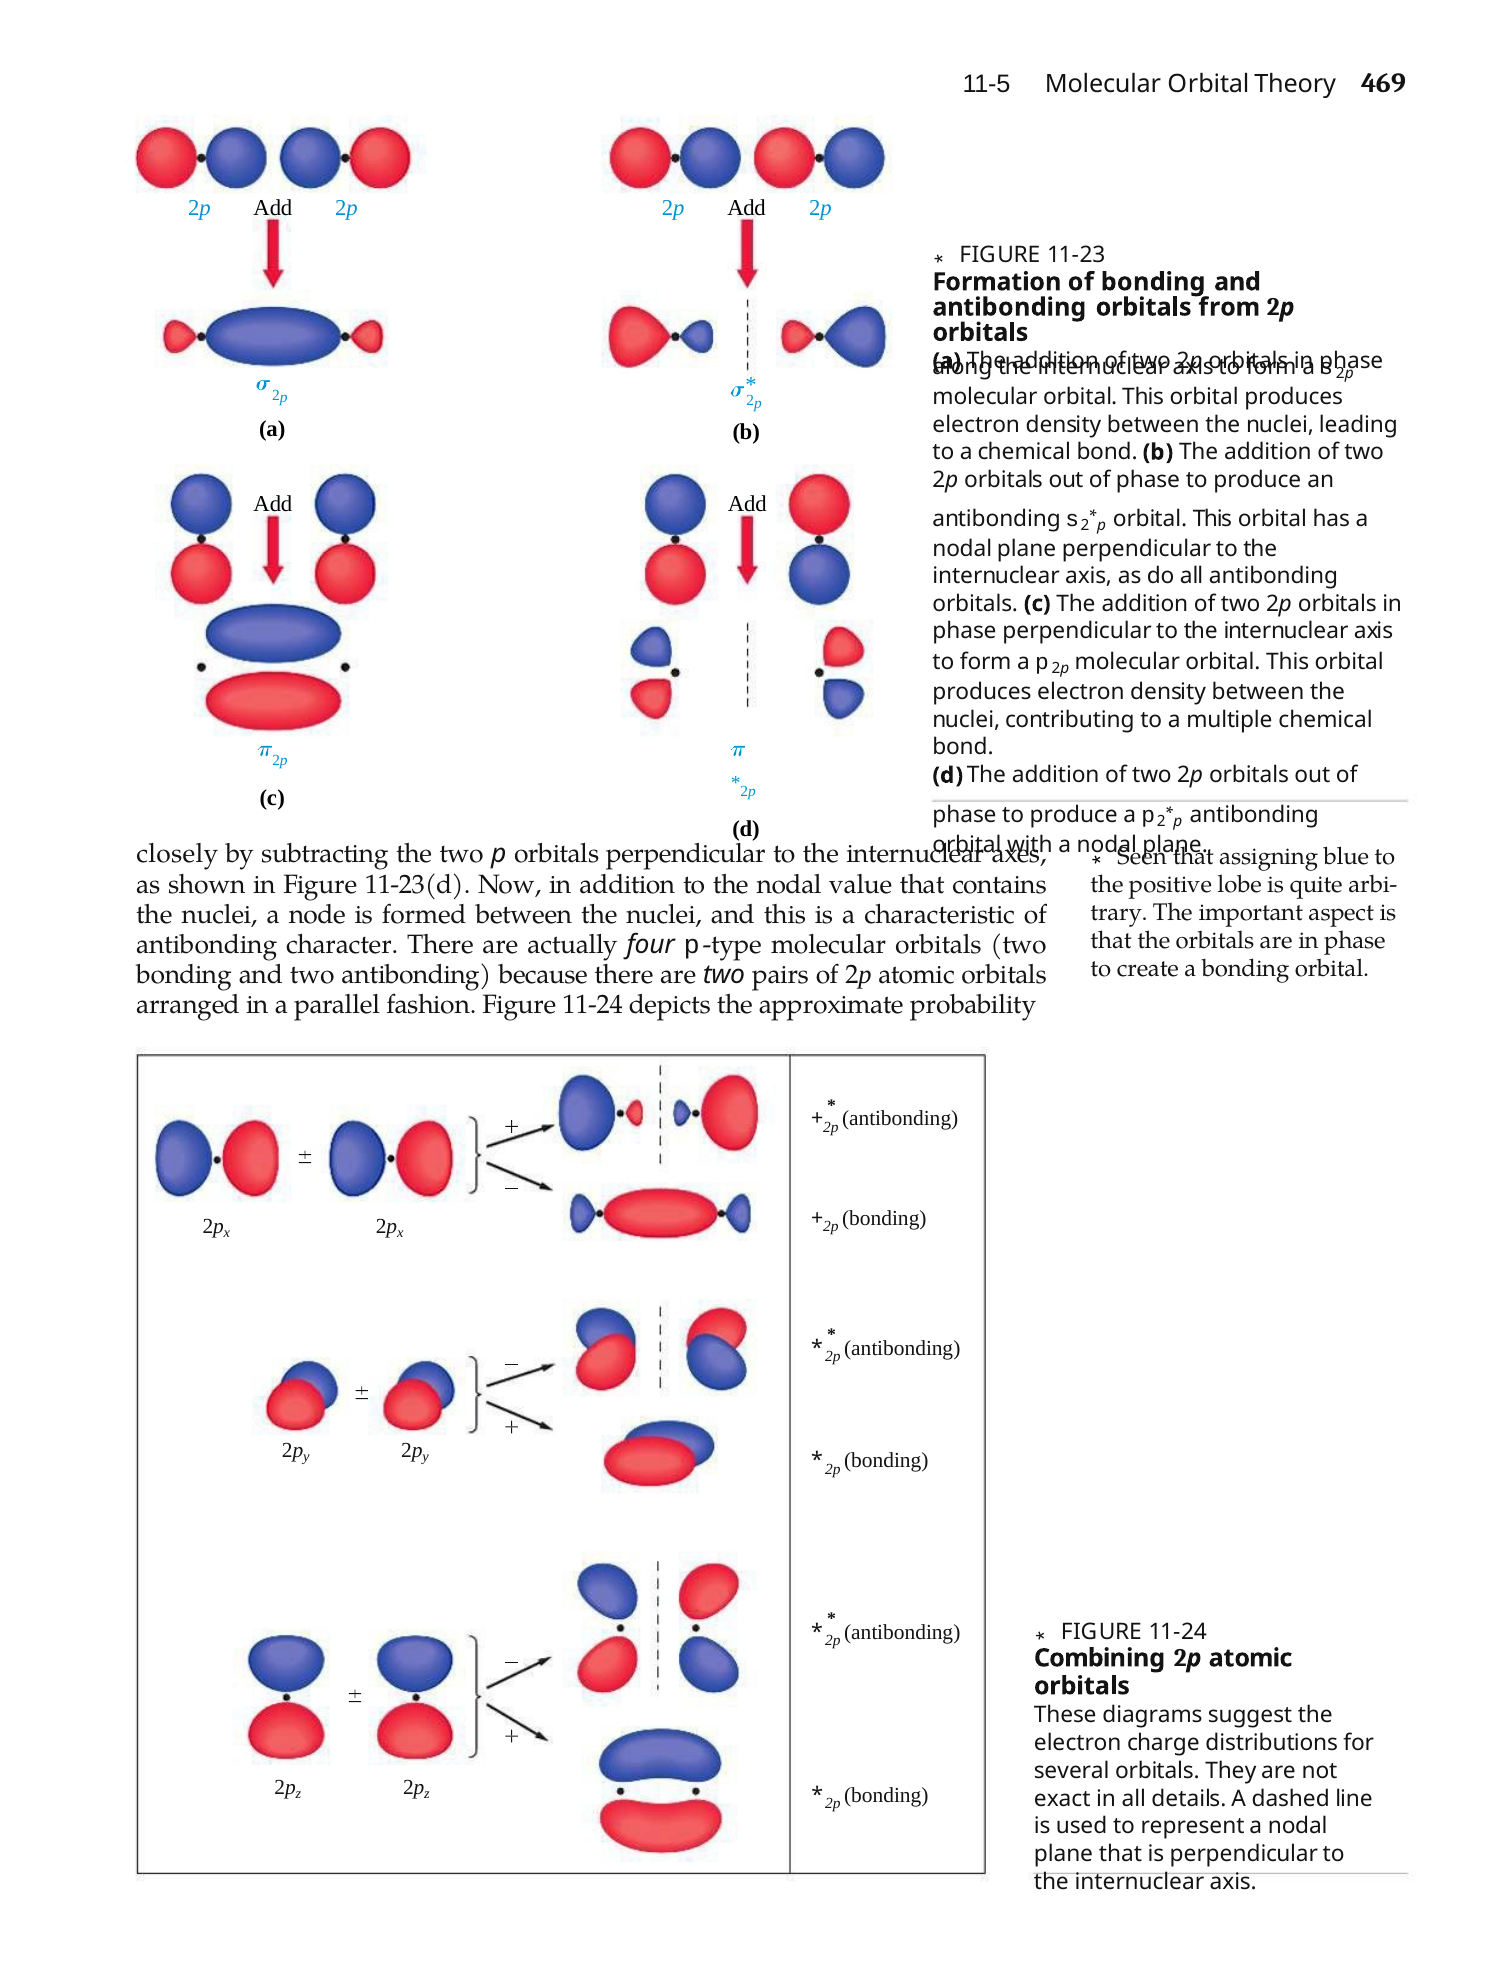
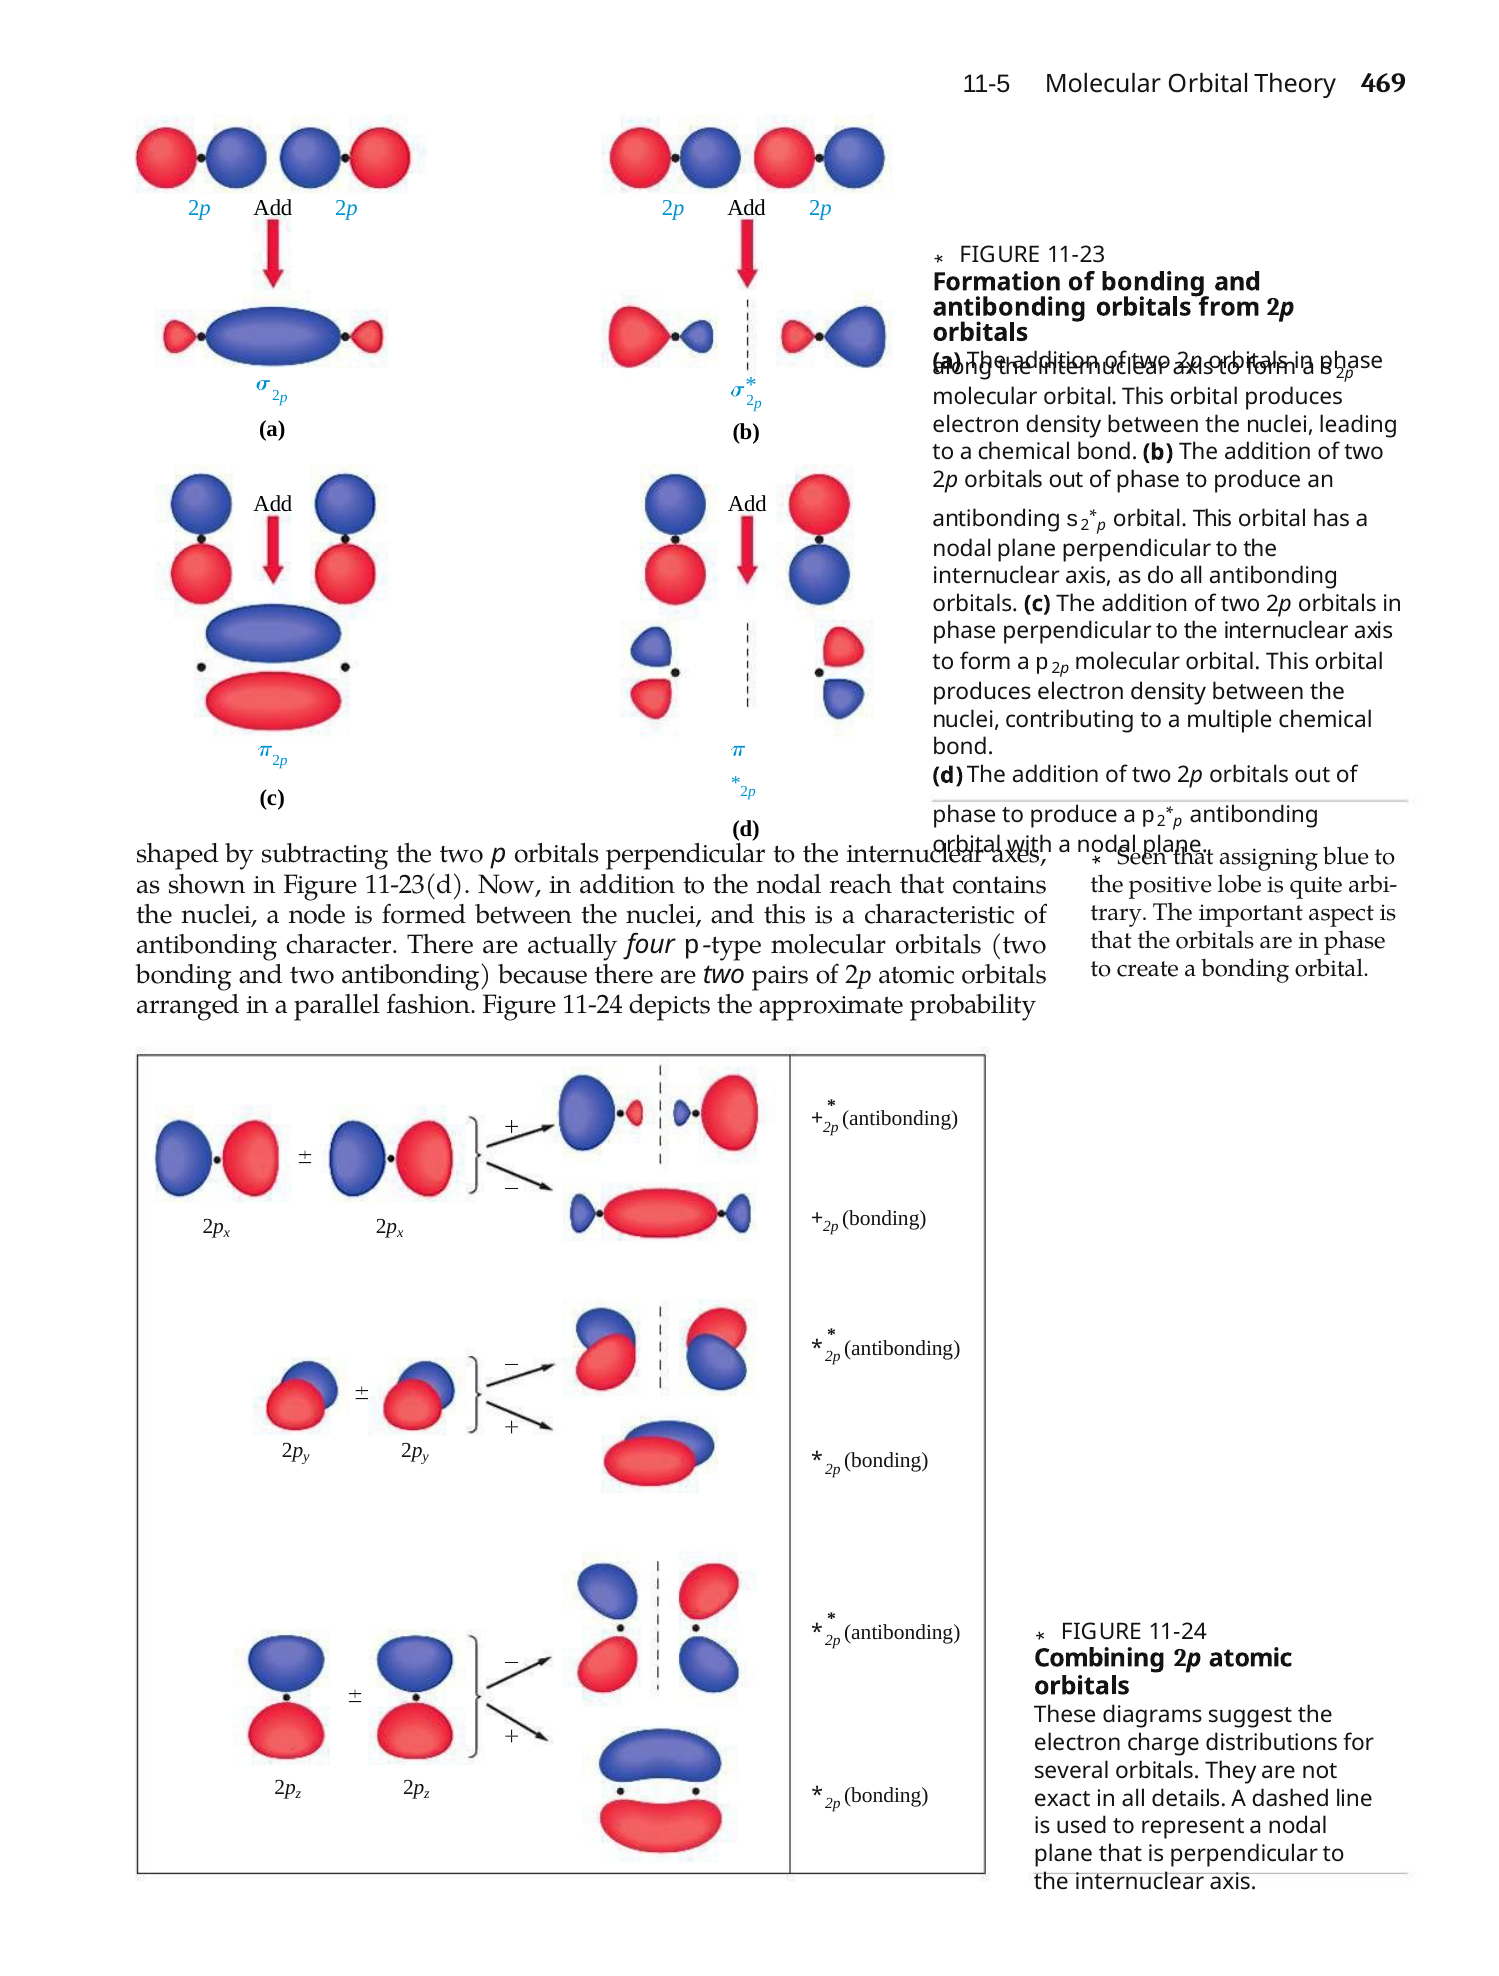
closely: closely -> shaped
value: value -> reach
